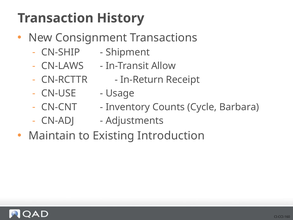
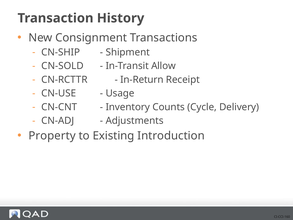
CN-LAWS: CN-LAWS -> CN-SOLD
Barbara: Barbara -> Delivery
Maintain: Maintain -> Property
